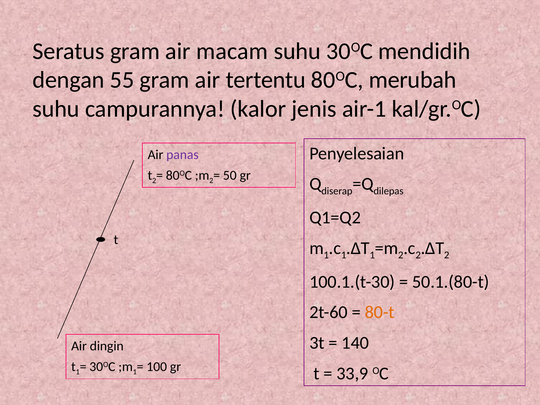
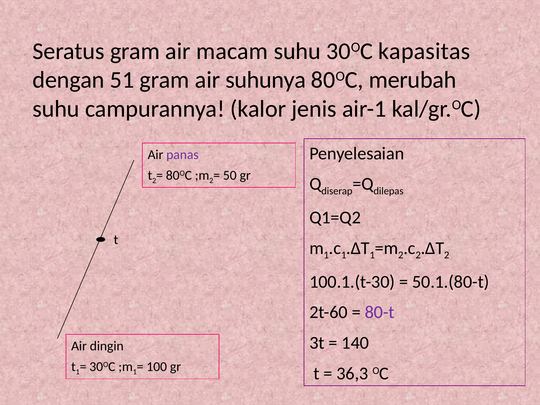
mendidih: mendidih -> kapasitas
55: 55 -> 51
tertentu: tertentu -> suhunya
80-t colour: orange -> purple
33,9: 33,9 -> 36,3
